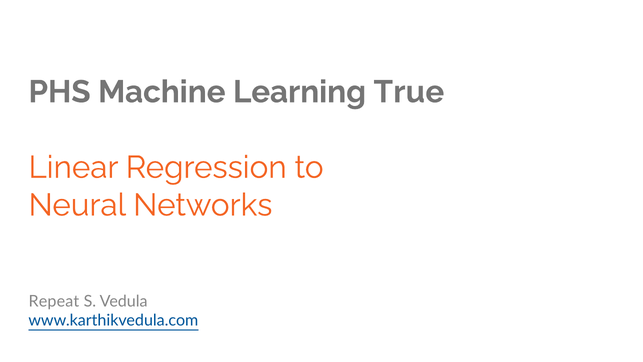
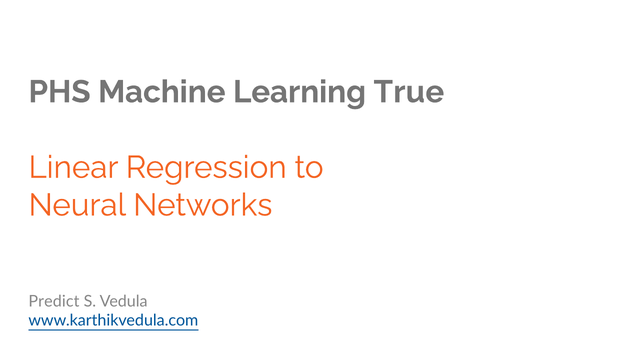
Repeat: Repeat -> Predict
